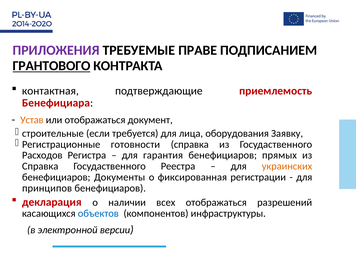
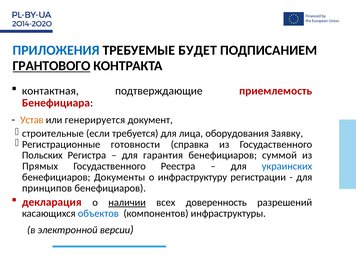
ПРИЛОЖЕНИЯ colour: purple -> blue
ПРАВЕ: ПРАВЕ -> БУДЕТ
или отображаться: отображаться -> генерируется
Расходов: Расходов -> Польских
прямых: прямых -> суммой
Справка at (40, 166): Справка -> Прямых
украинских colour: orange -> blue
фиксированная: фиксированная -> инфраструктуру
наличии underline: none -> present
всех отображаться: отображаться -> доверенность
